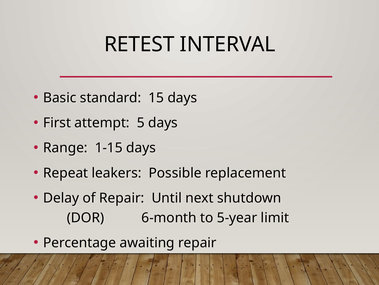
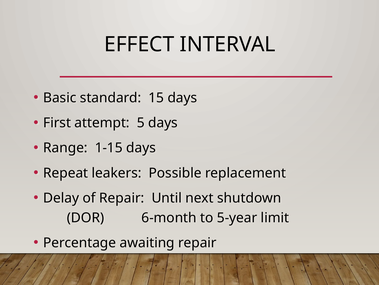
RETEST: RETEST -> EFFECT
